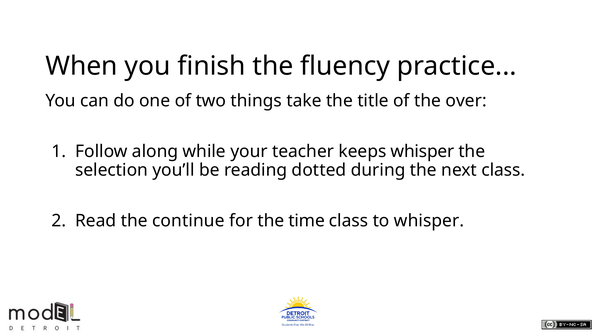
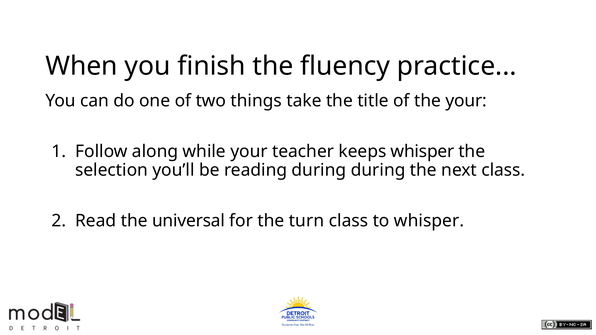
the over: over -> your
reading dotted: dotted -> during
continue: continue -> universal
time: time -> turn
